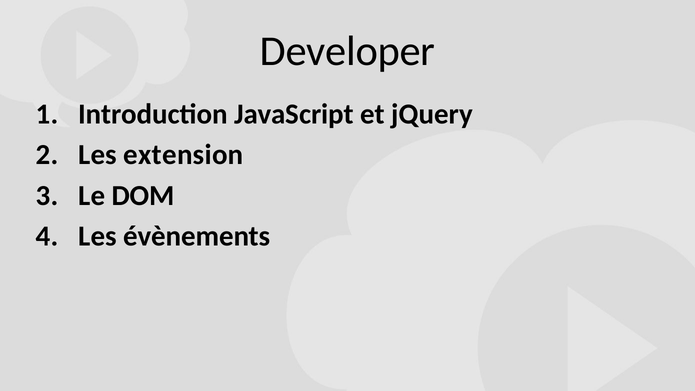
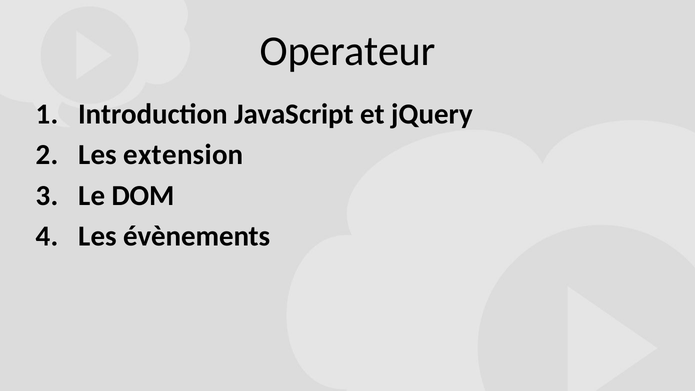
Developer: Developer -> Operateur
